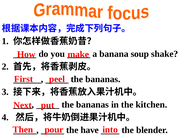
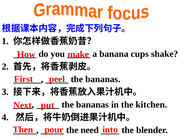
soup: soup -> cups
have: have -> need
